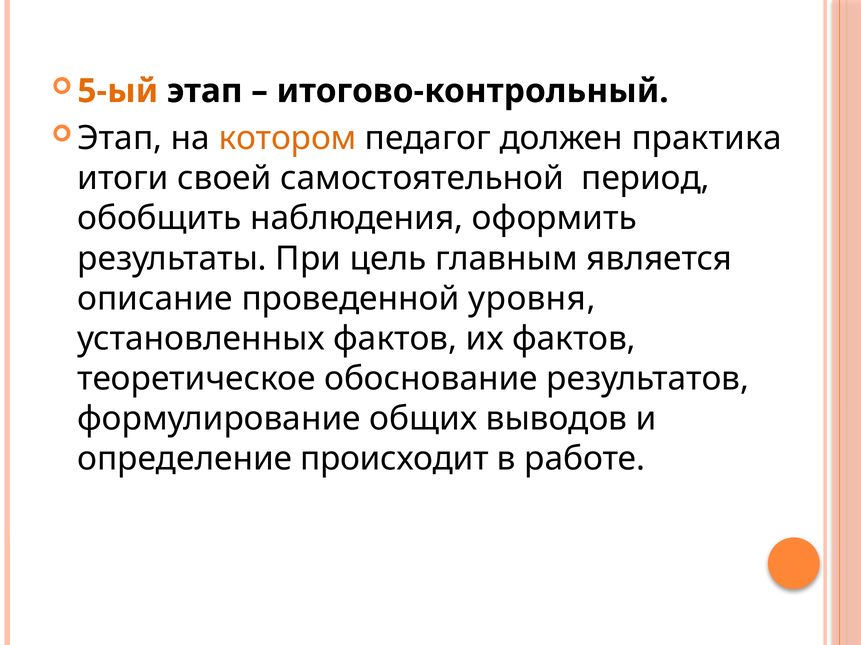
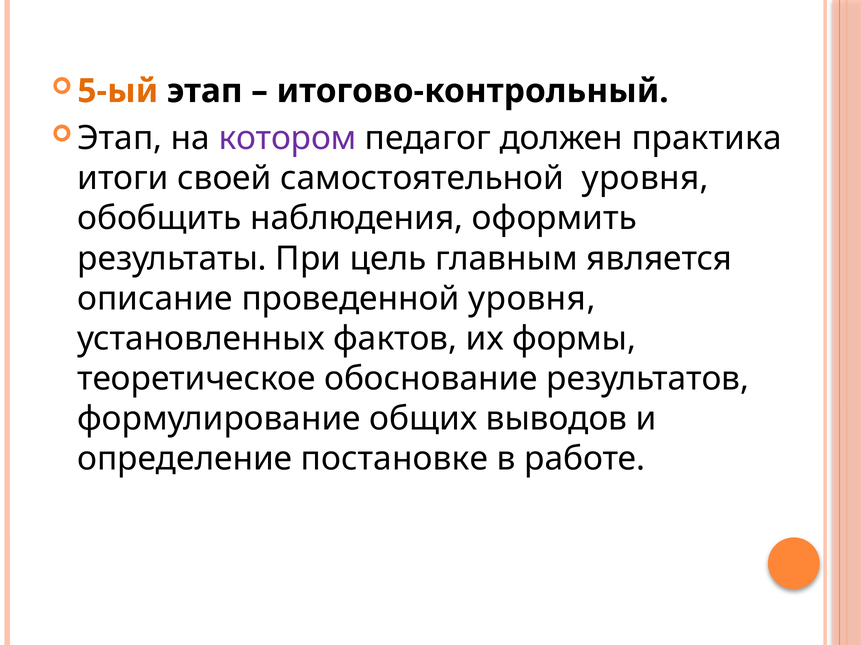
котором colour: orange -> purple
самостоятельной период: период -> уровня
их фактов: фактов -> формы
происходит: происходит -> постановке
